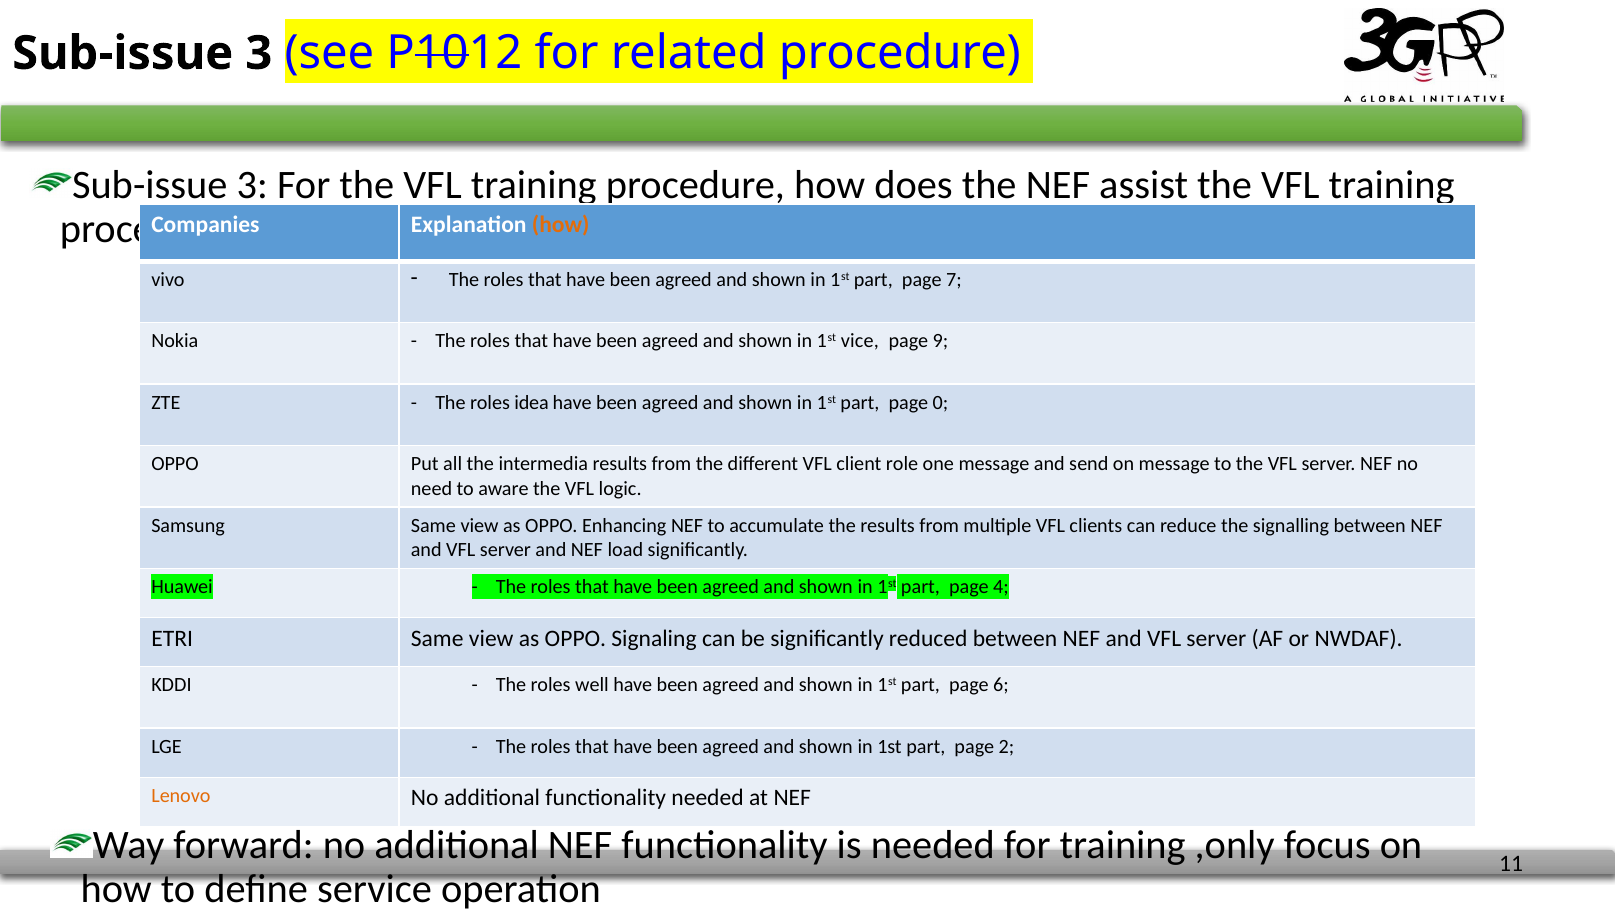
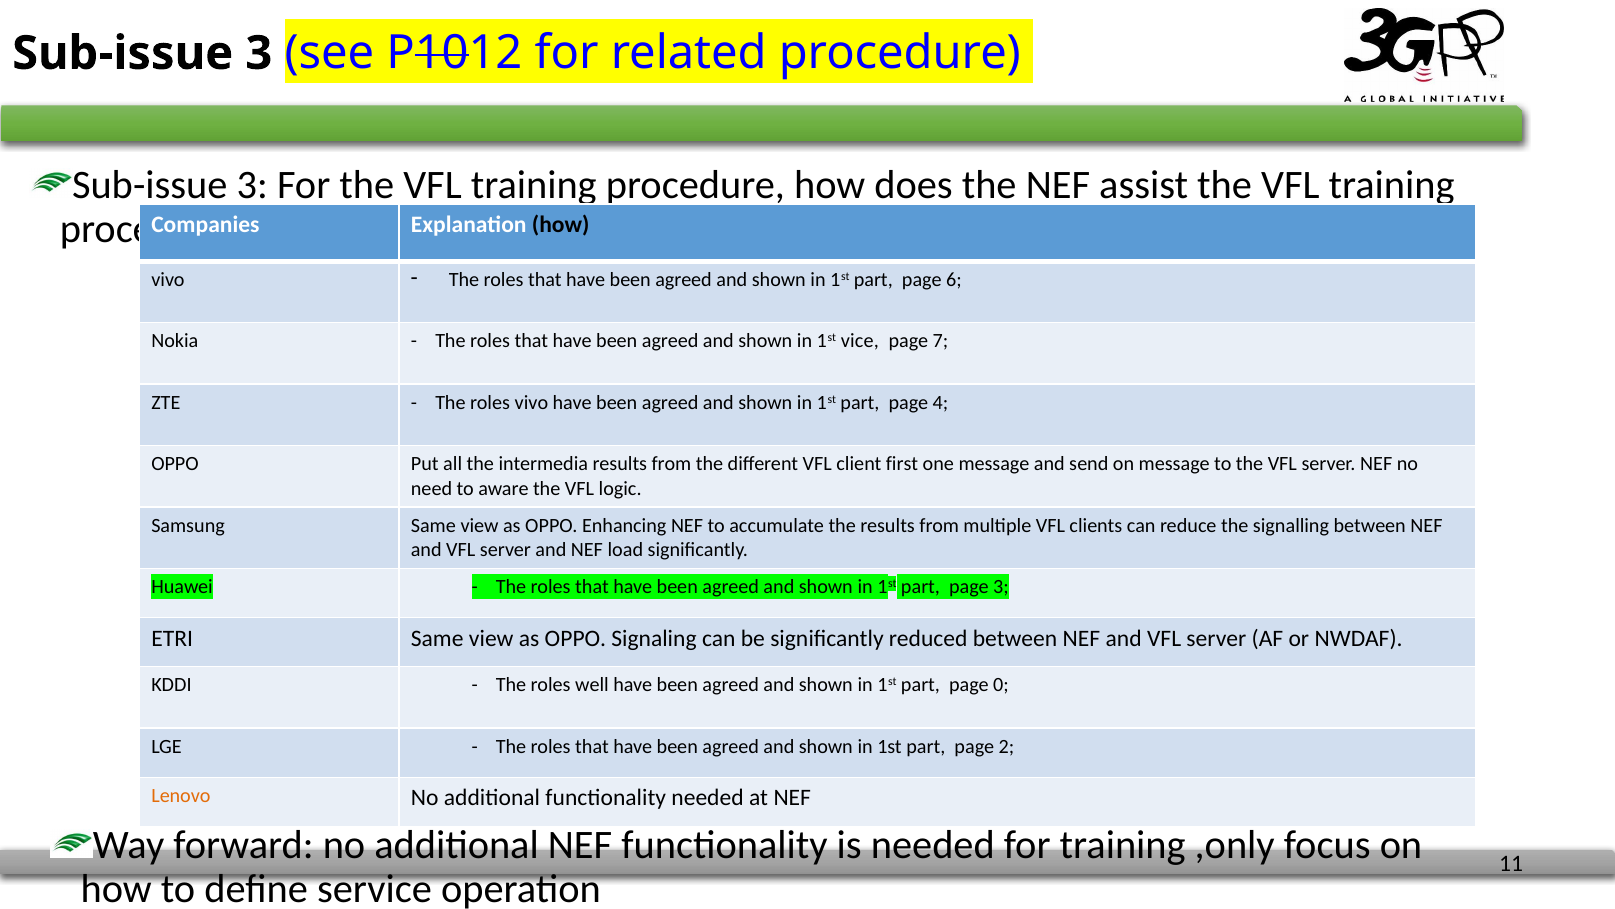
how at (561, 224) colour: orange -> black
7: 7 -> 6
9: 9 -> 7
roles idea: idea -> vivo
0: 0 -> 4
role: role -> first
page 4: 4 -> 3
6: 6 -> 0
